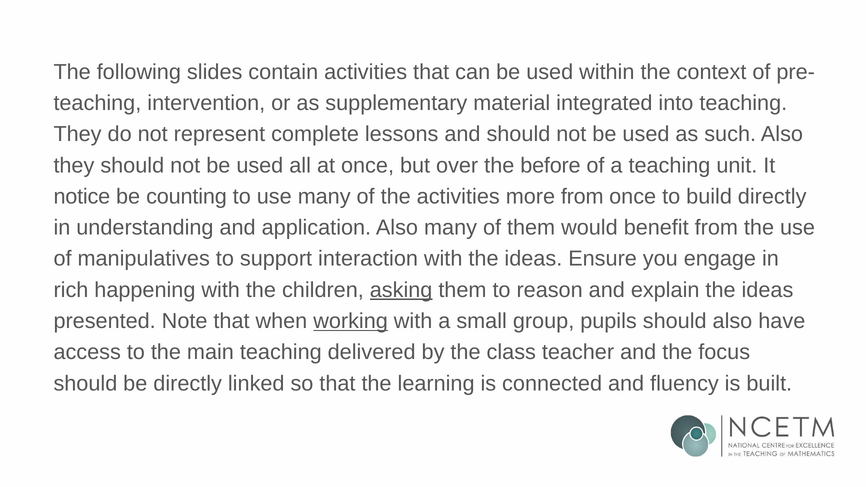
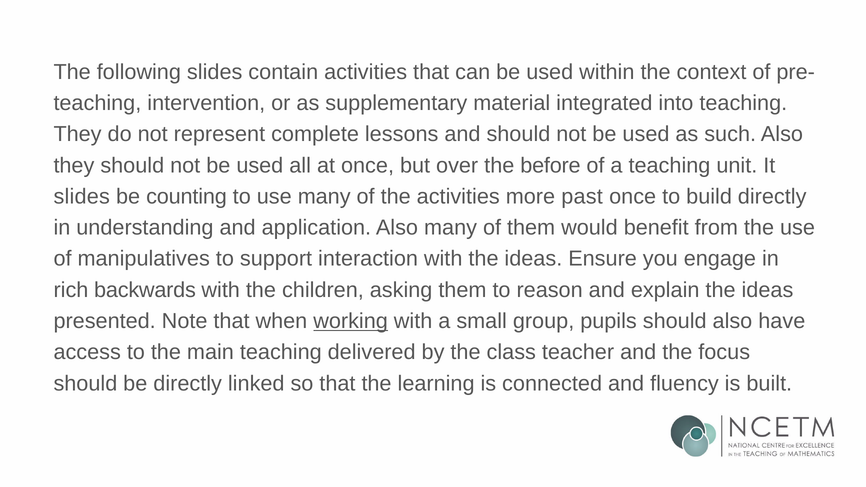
notice at (82, 197): notice -> slides
more from: from -> past
happening: happening -> backwards
asking underline: present -> none
